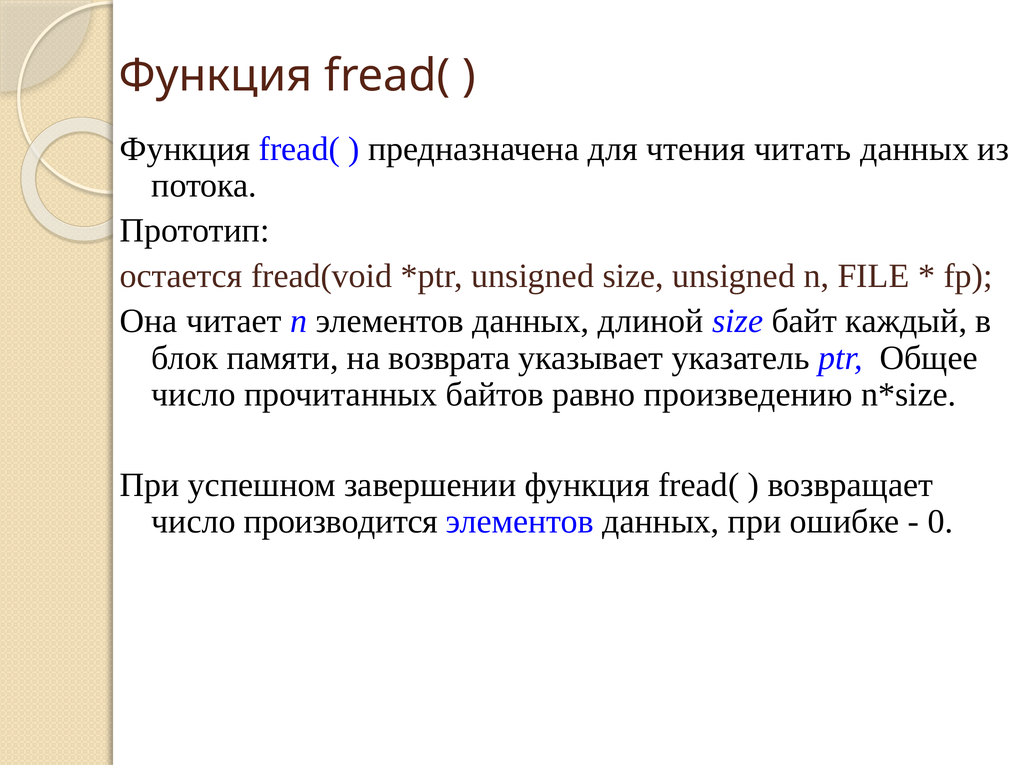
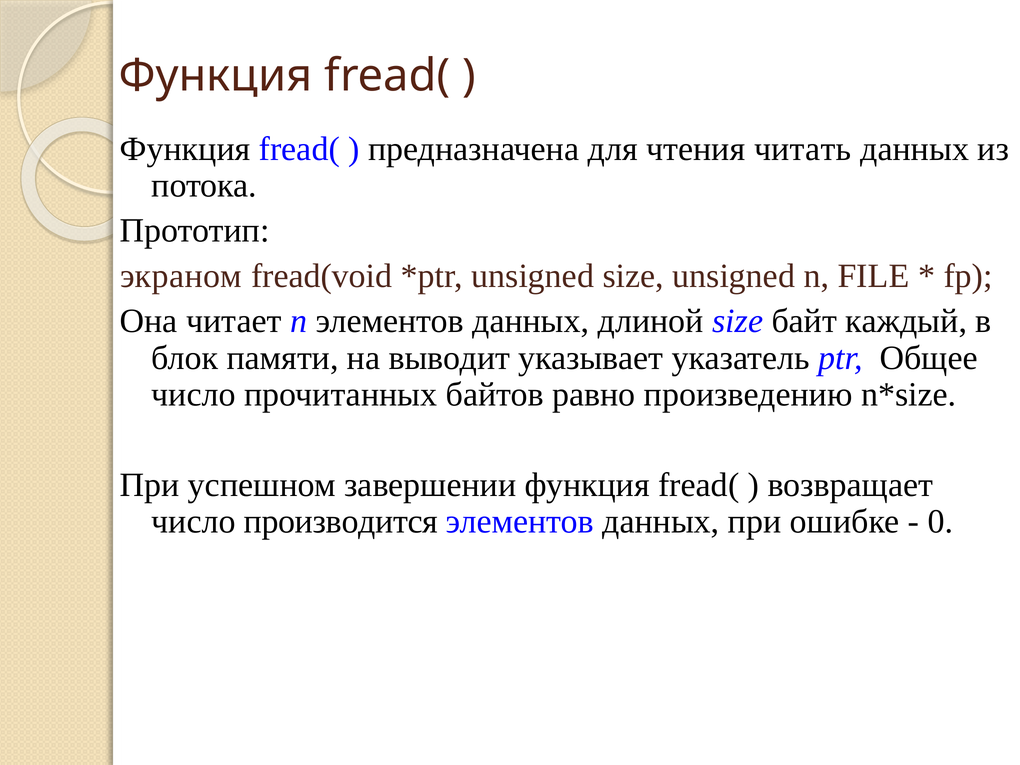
остается: остается -> экраном
возврата: возврата -> выводит
